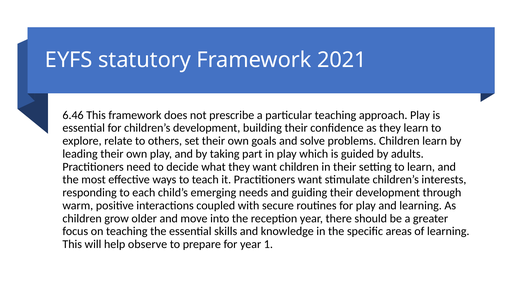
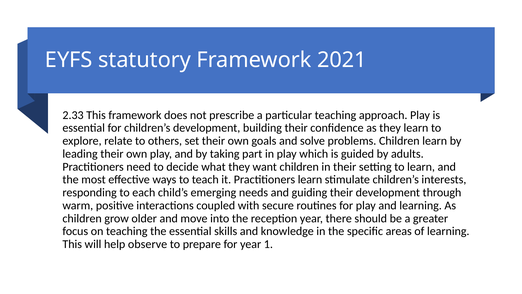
6.46: 6.46 -> 2.33
Practitioners want: want -> learn
